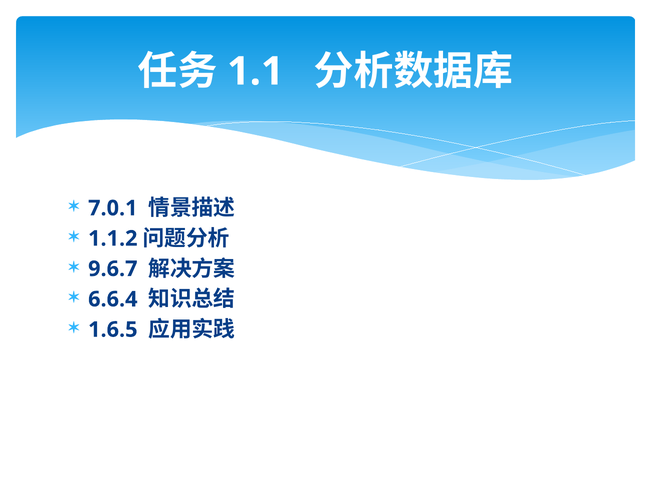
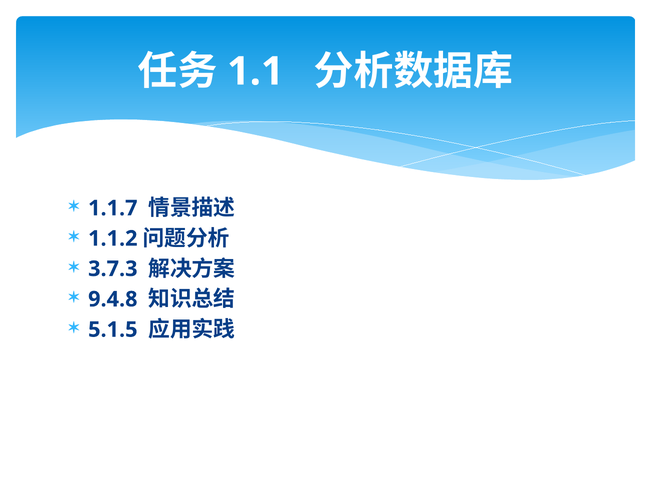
7.0.1: 7.0.1 -> 1.1.7
9.6.7: 9.6.7 -> 3.7.3
6.6.4: 6.6.4 -> 9.4.8
1.6.5: 1.6.5 -> 5.1.5
